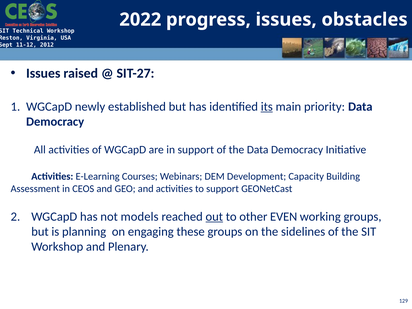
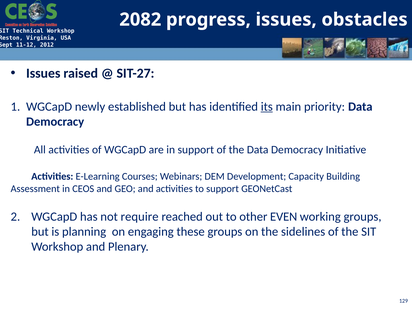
2022: 2022 -> 2082
models: models -> require
out underline: present -> none
